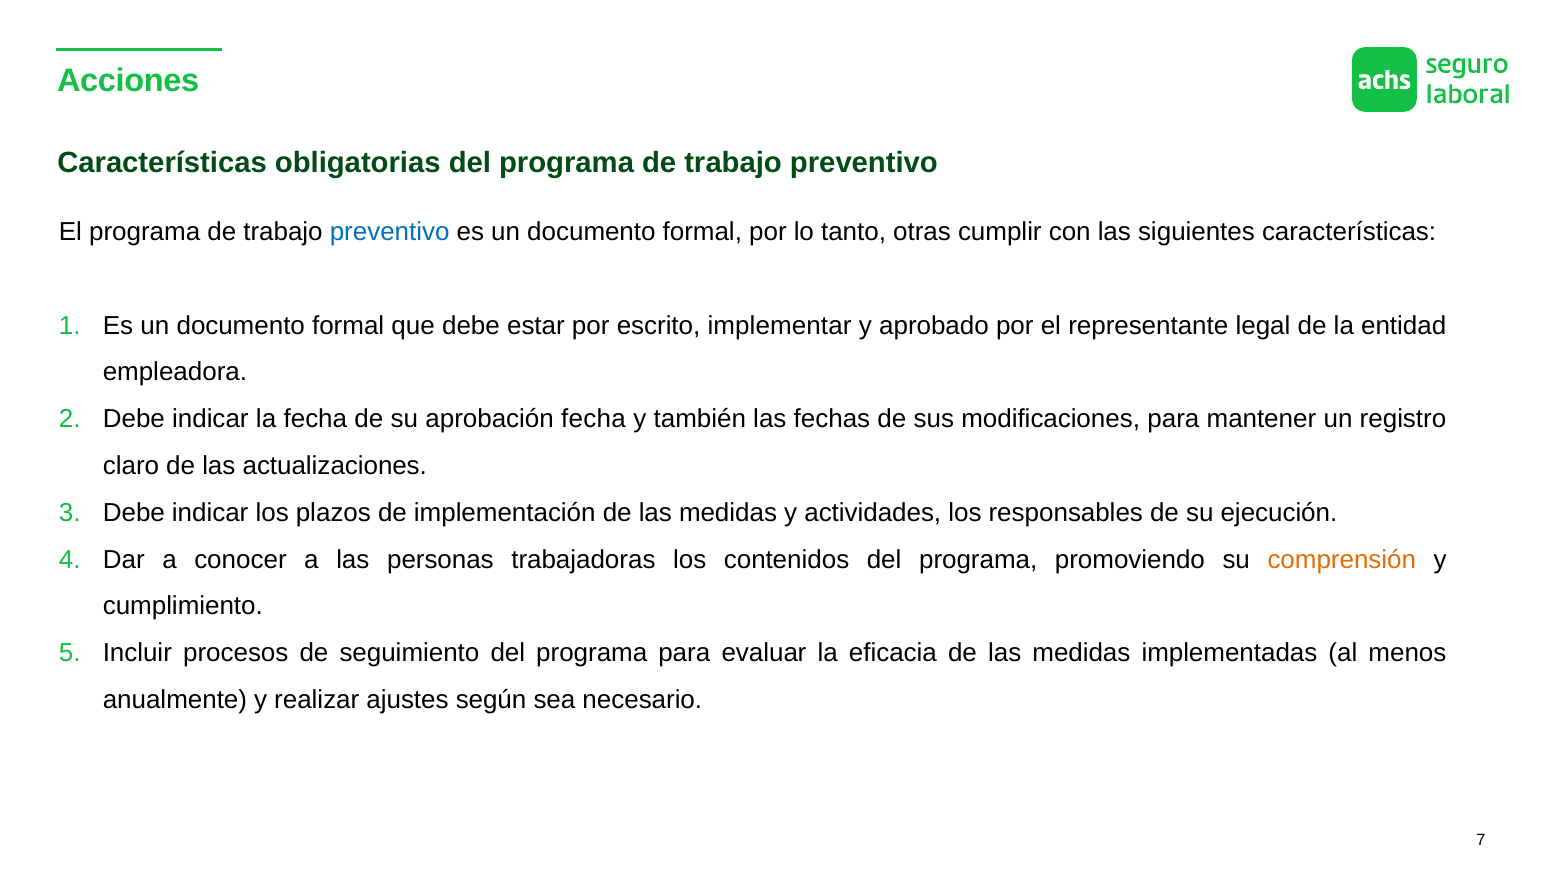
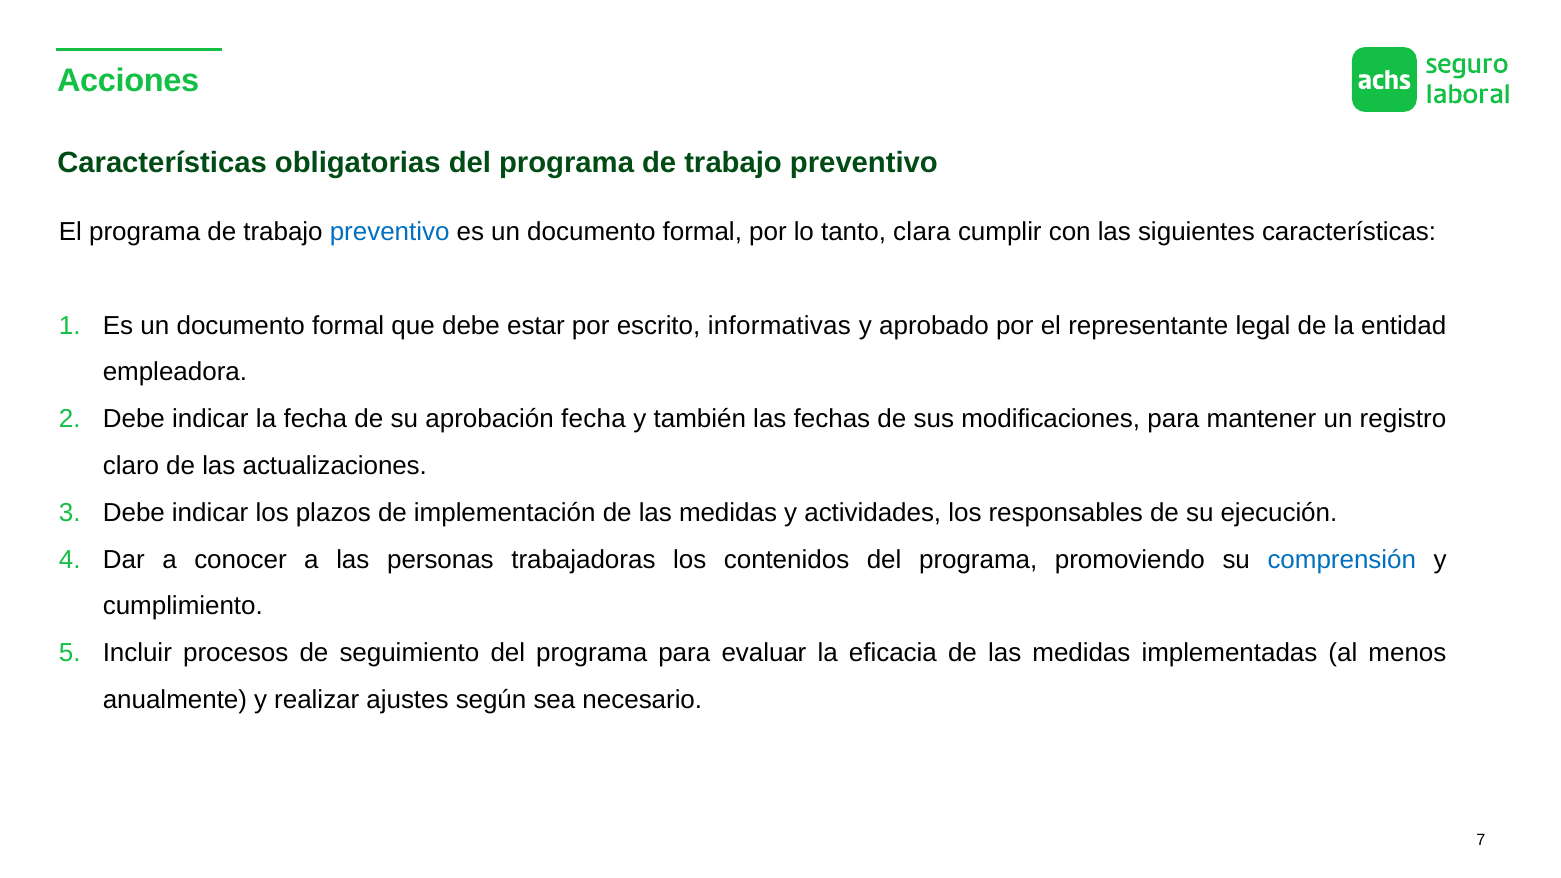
otras: otras -> clara
implementar: implementar -> informativas
comprensión colour: orange -> blue
